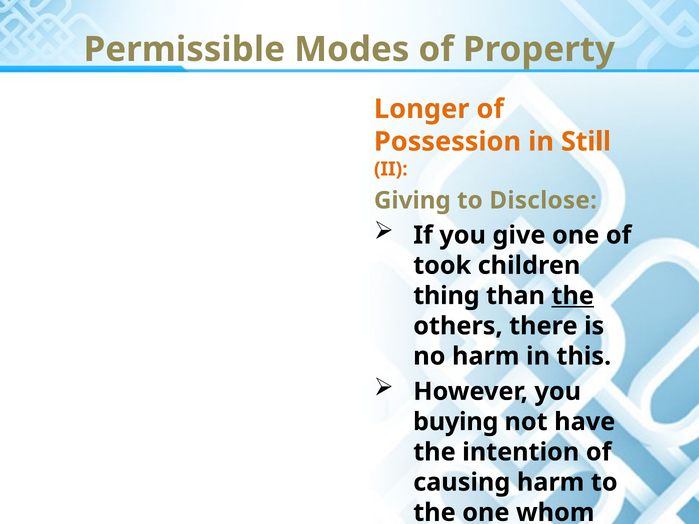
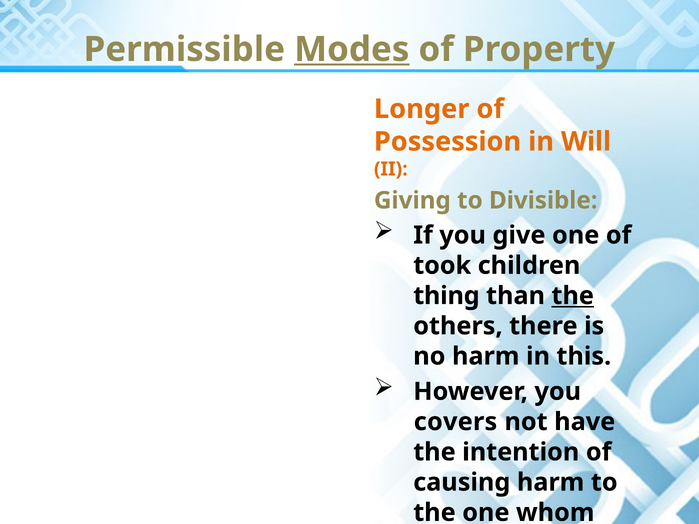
Modes underline: none -> present
Still: Still -> Will
Disclose: Disclose -> Divisible
buying: buying -> covers
